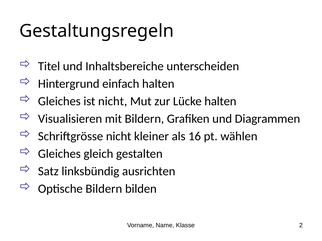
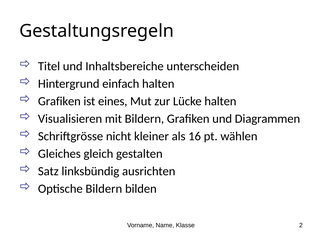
Gleiches at (59, 101): Gleiches -> Grafiken
ist nicht: nicht -> eines
